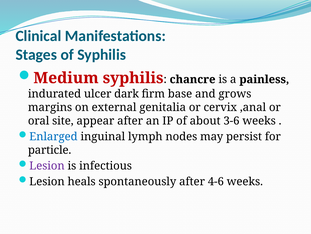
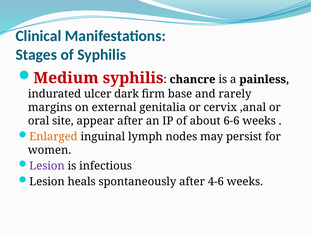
grows: grows -> rarely
3-6: 3-6 -> 6-6
Enlarged colour: blue -> orange
particle: particle -> women
